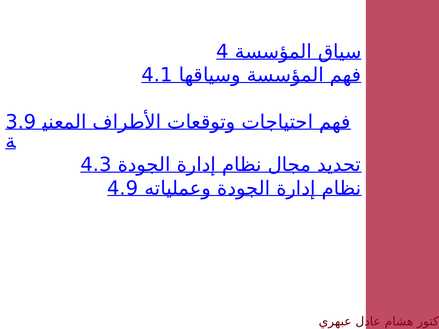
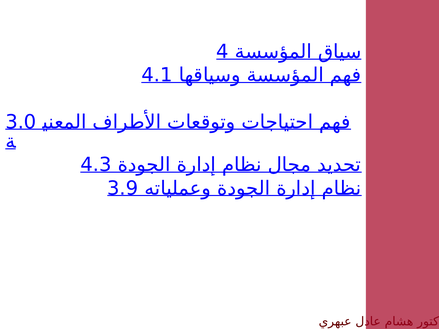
3.9: 3.9 -> 3.0
4.9: 4.9 -> 3.9
